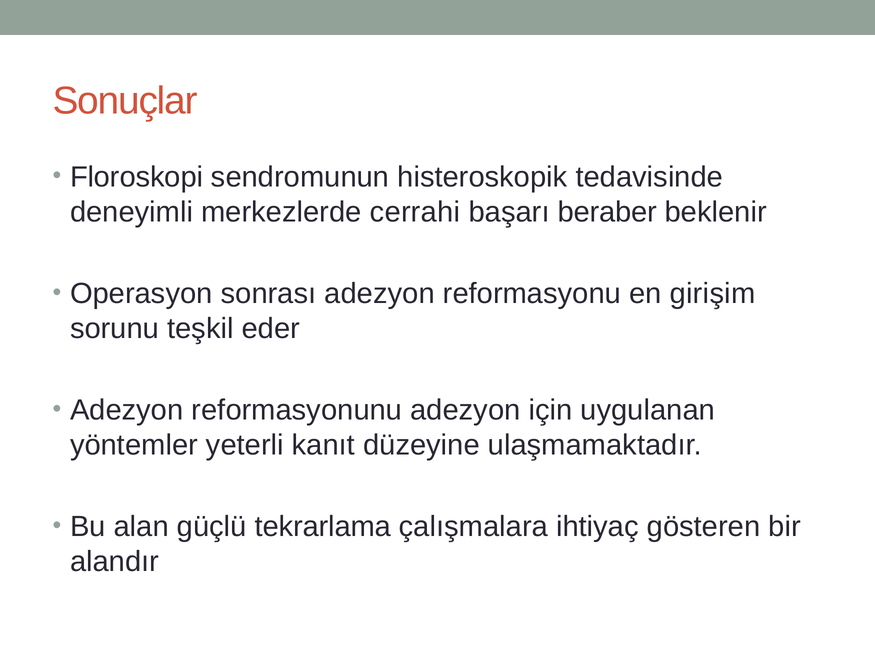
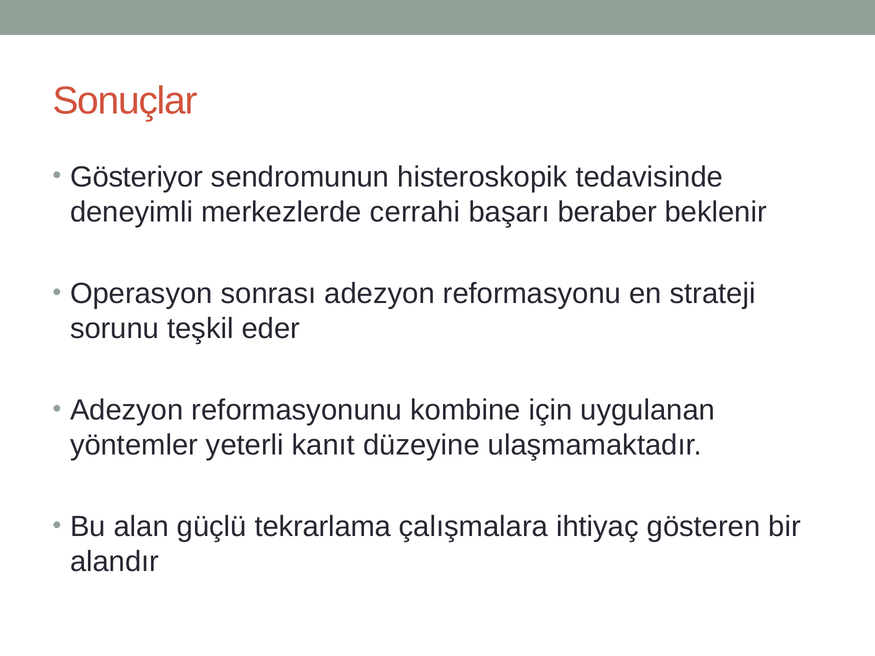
Floroskopi: Floroskopi -> Gösteriyor
girişim: girişim -> strateji
reformasyonunu adezyon: adezyon -> kombine
